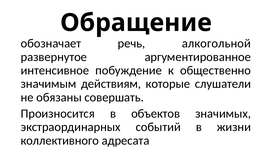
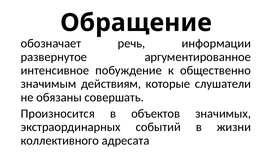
алкогольной: алкогольной -> информации
